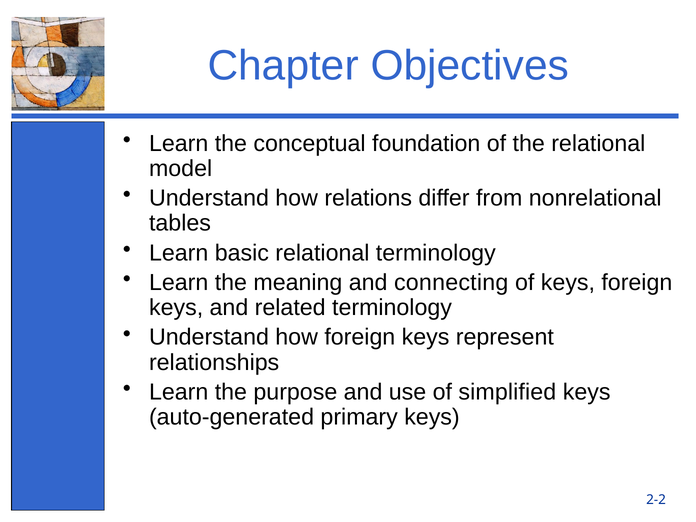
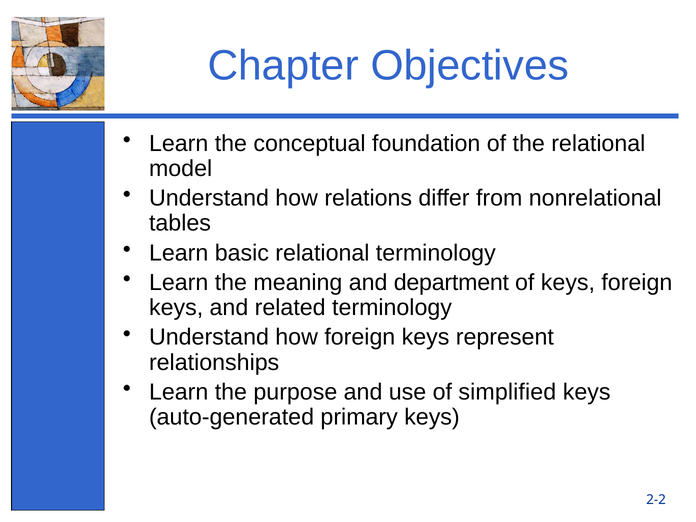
connecting: connecting -> department
